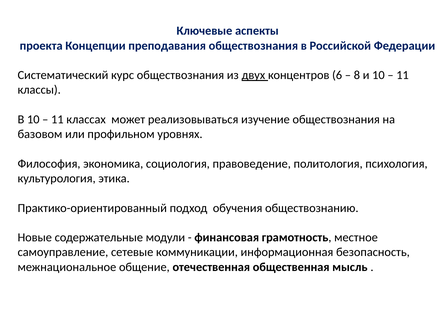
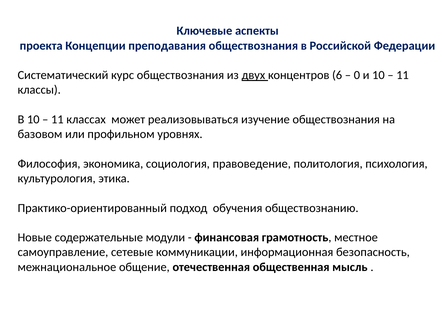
8: 8 -> 0
